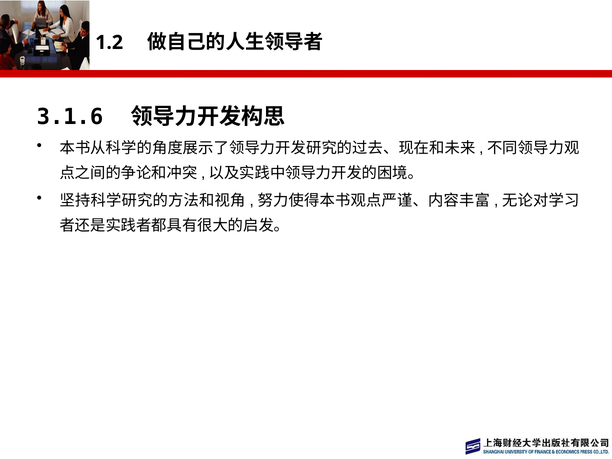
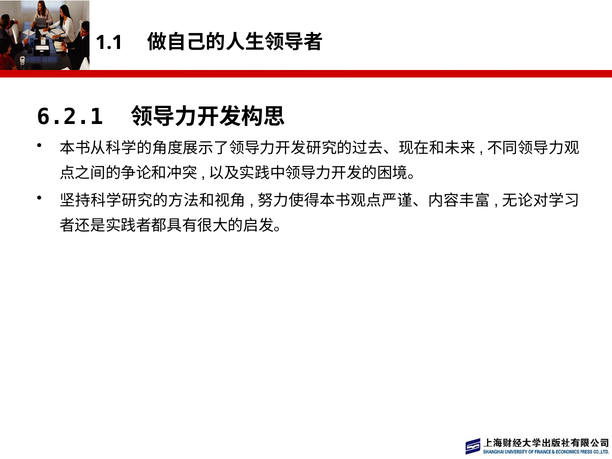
1.2: 1.2 -> 1.1
3.1.6: 3.1.6 -> 6.2.1
